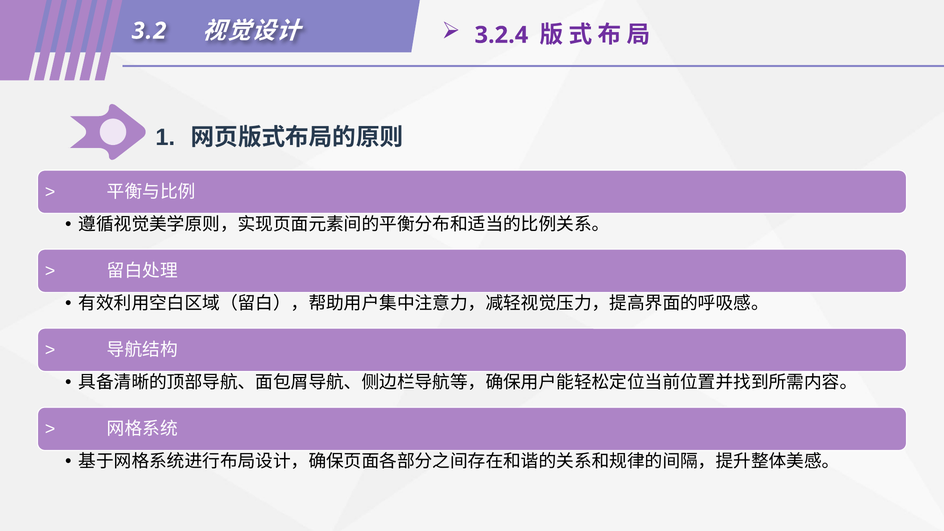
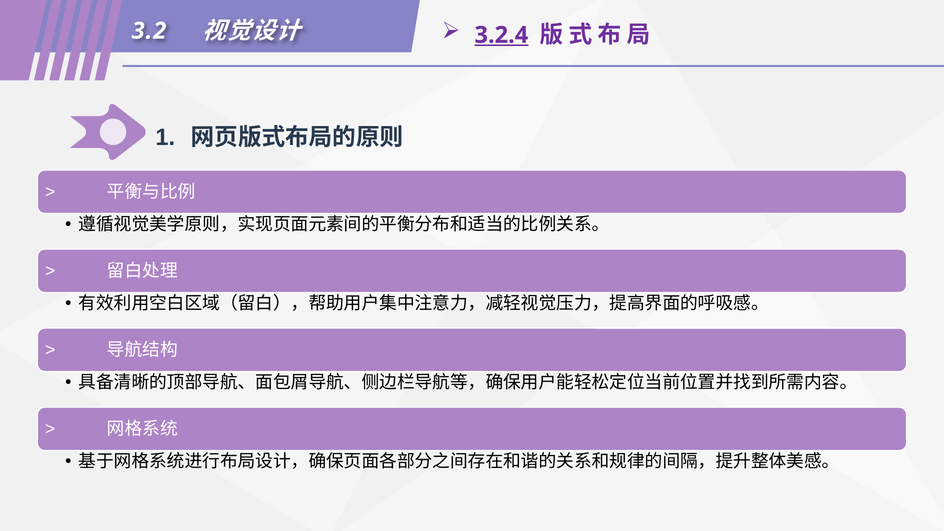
3.2.4 underline: none -> present
